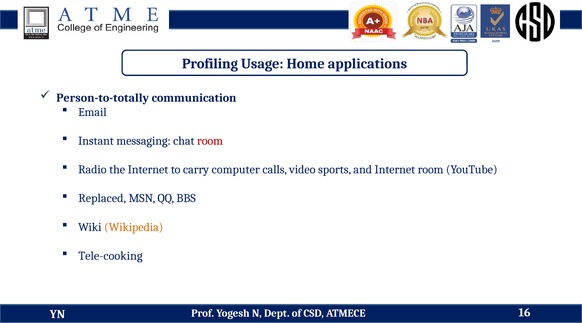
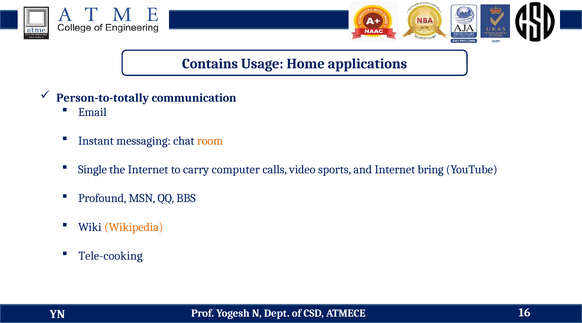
Profiling: Profiling -> Contains
room at (210, 141) colour: red -> orange
Radio: Radio -> Single
Internet room: room -> bring
Replaced: Replaced -> Profound
